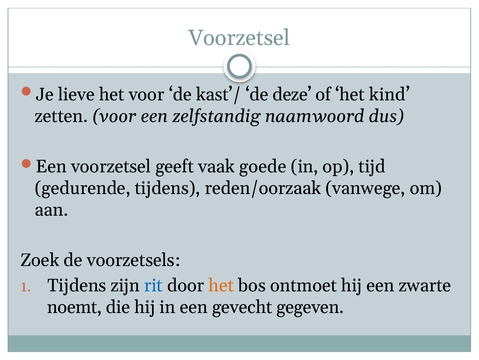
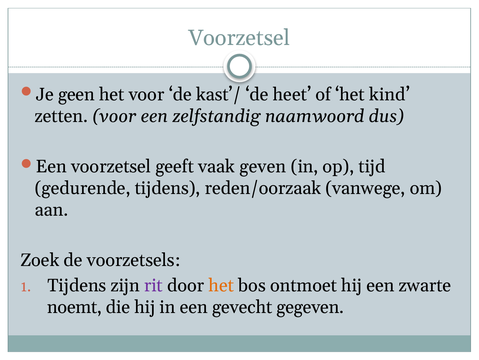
lieve: lieve -> geen
deze: deze -> heet
goede: goede -> geven
rit colour: blue -> purple
